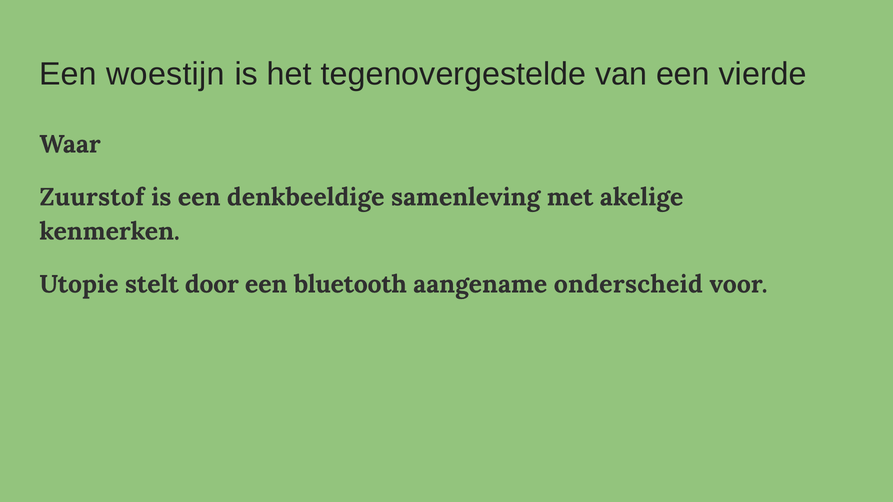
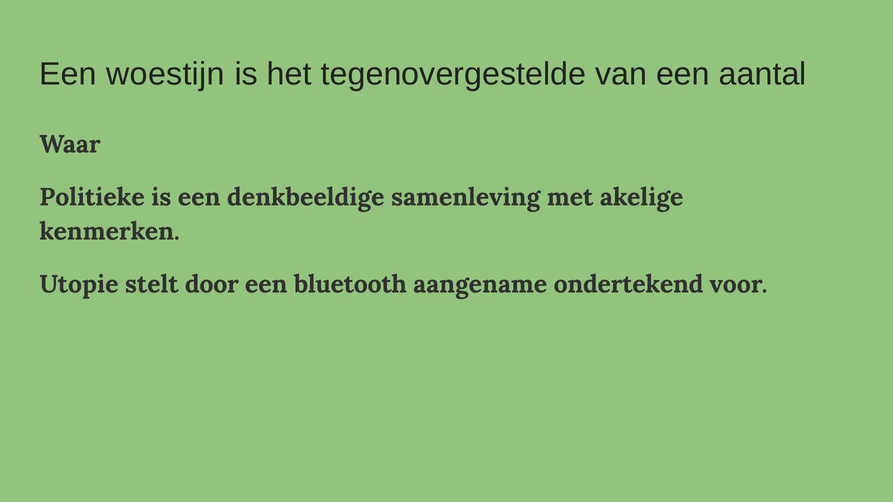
vierde: vierde -> aantal
Zuurstof: Zuurstof -> Politieke
onderscheid: onderscheid -> ondertekend
